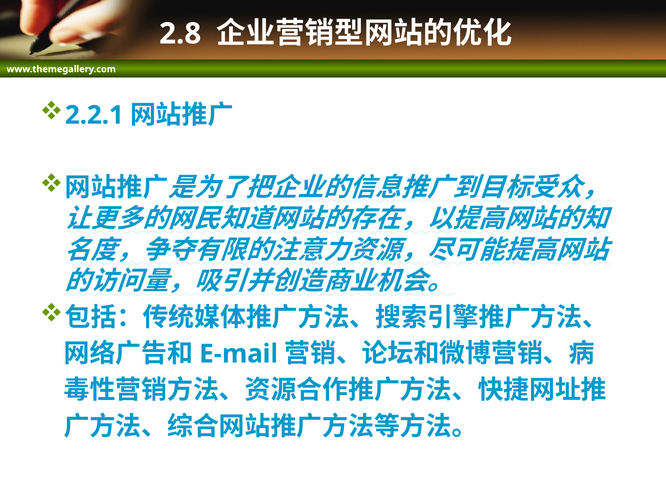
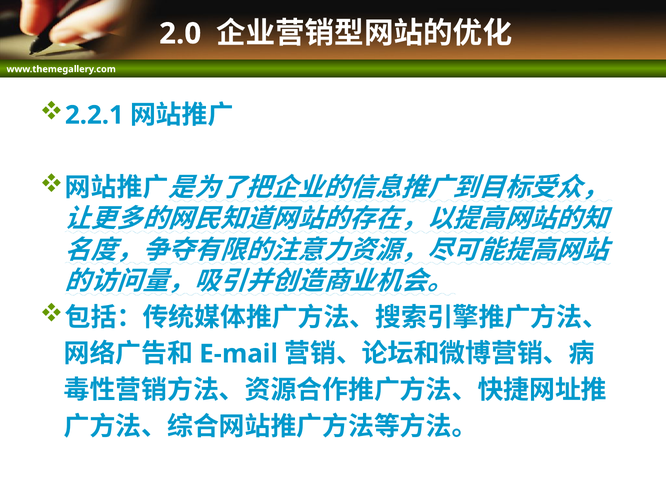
2.8: 2.8 -> 2.0
